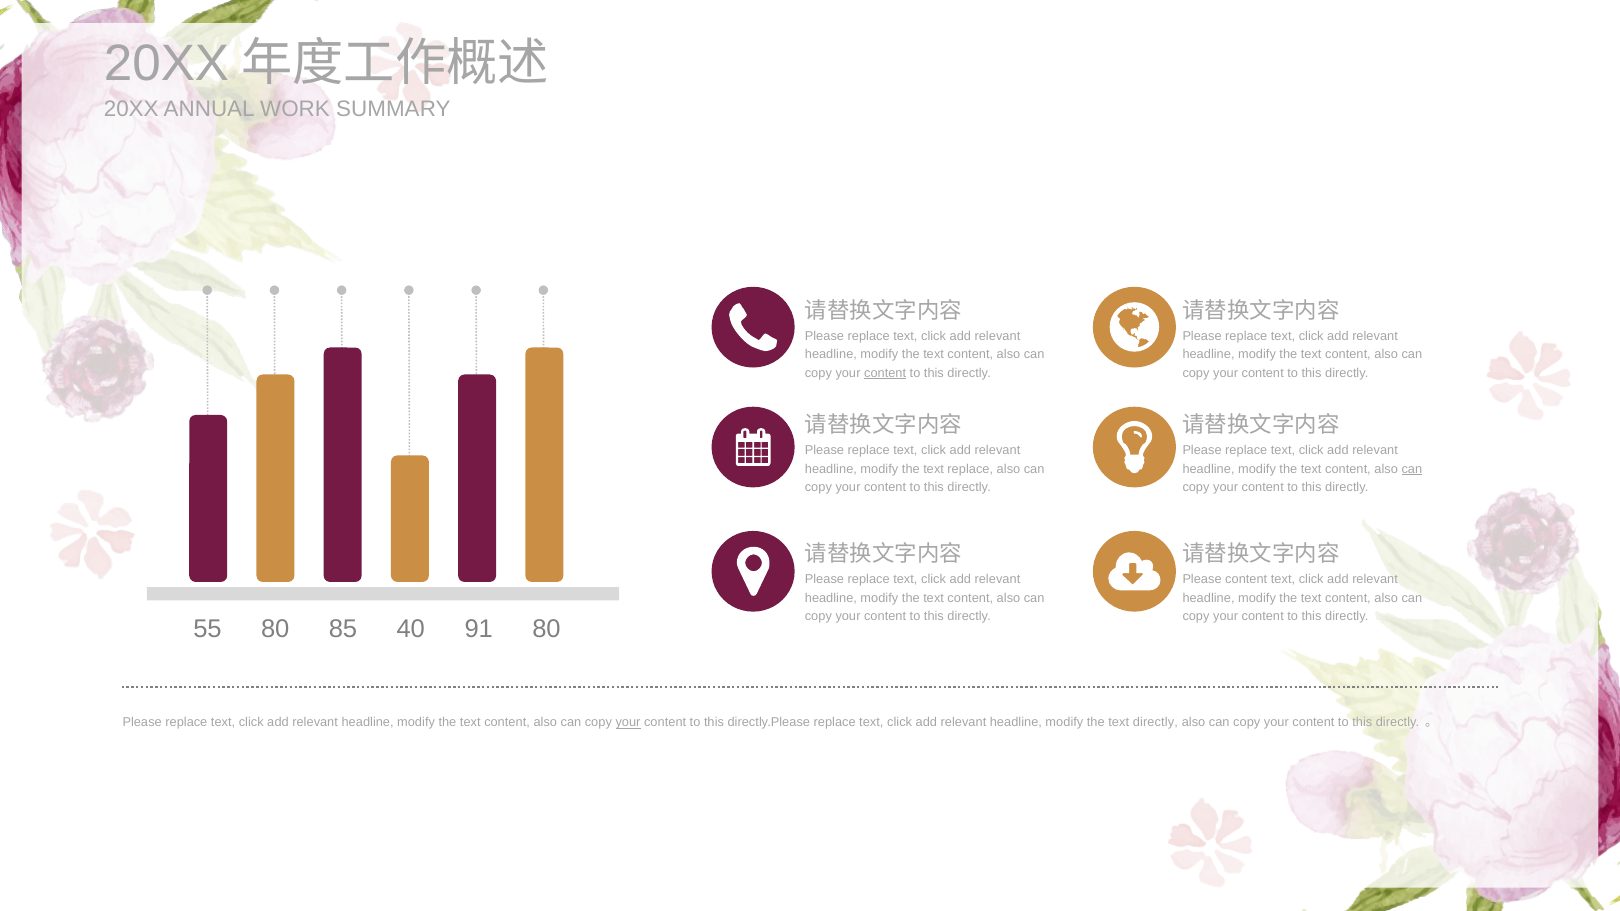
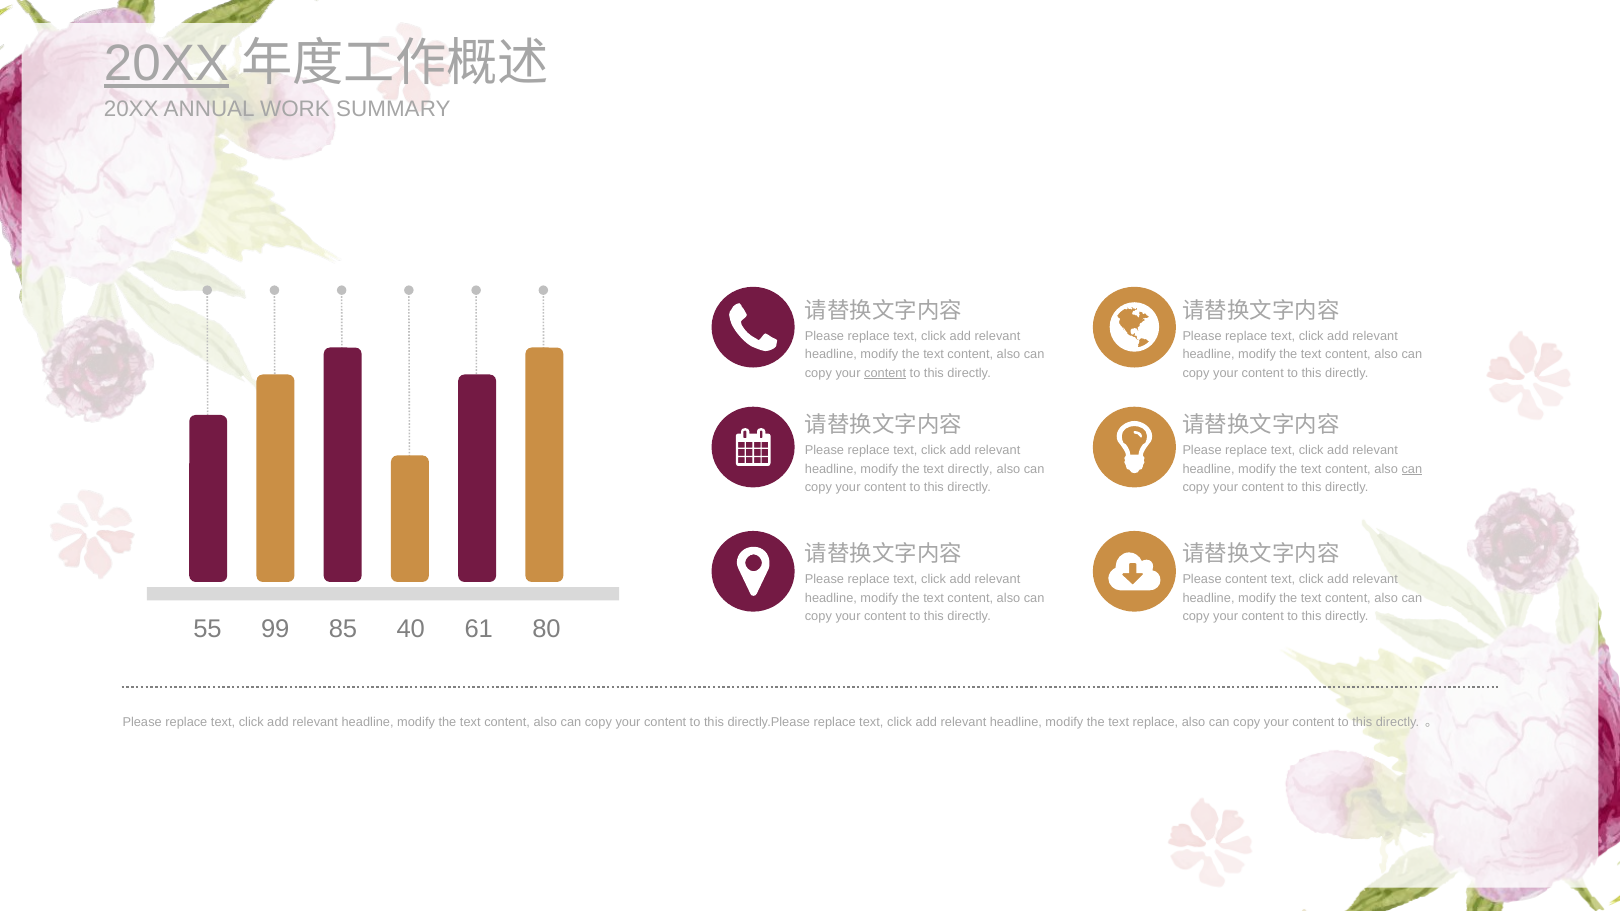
20XX at (166, 64) underline: none -> present
text replace: replace -> directly
55 80: 80 -> 99
91: 91 -> 61
your at (628, 723) underline: present -> none
text directly: directly -> replace
